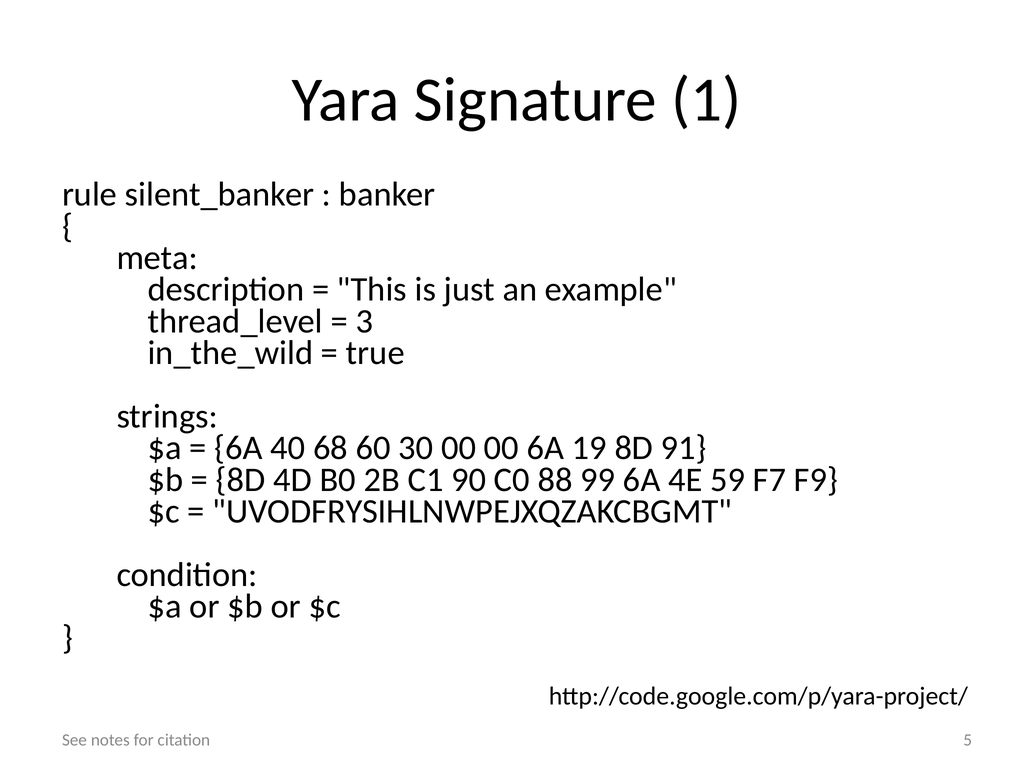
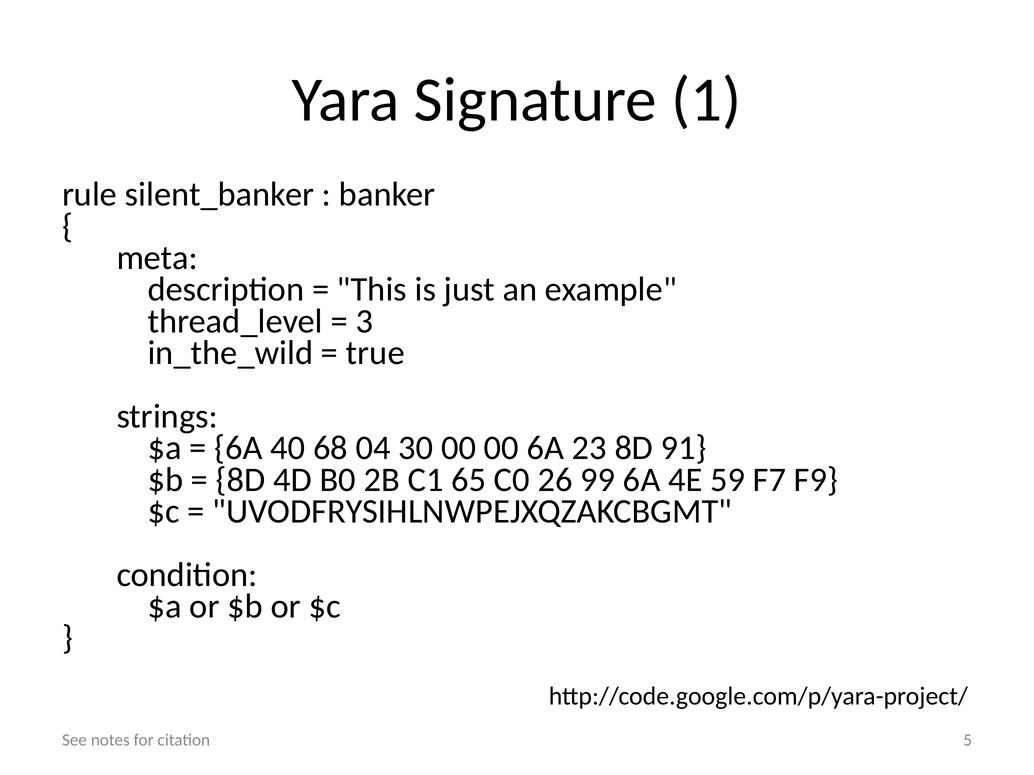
60: 60 -> 04
19: 19 -> 23
90: 90 -> 65
88: 88 -> 26
